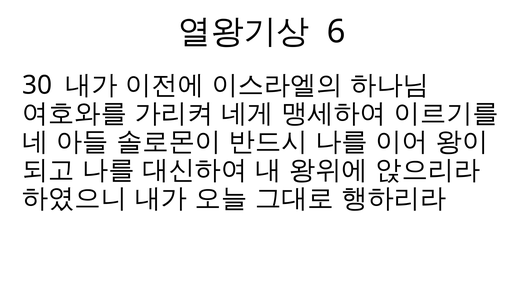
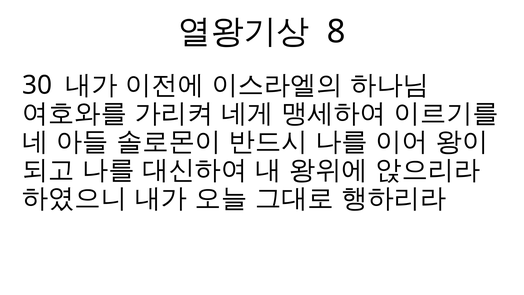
6: 6 -> 8
